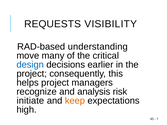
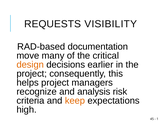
understanding: understanding -> documentation
design colour: blue -> orange
initiate: initiate -> criteria
